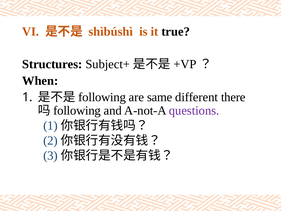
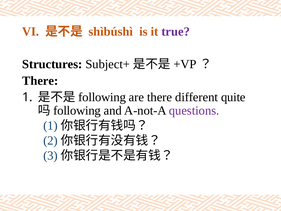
true colour: black -> purple
When at (40, 81): When -> There
are same: same -> there
there: there -> quite
